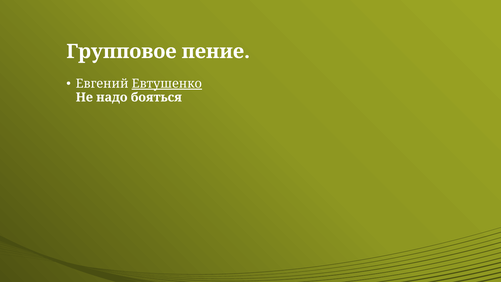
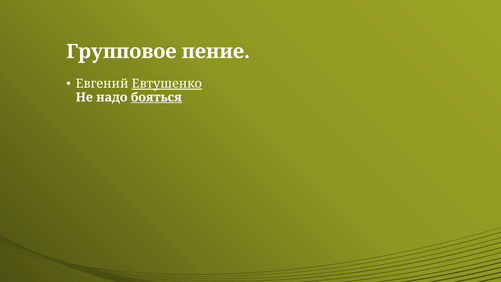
бояться underline: none -> present
